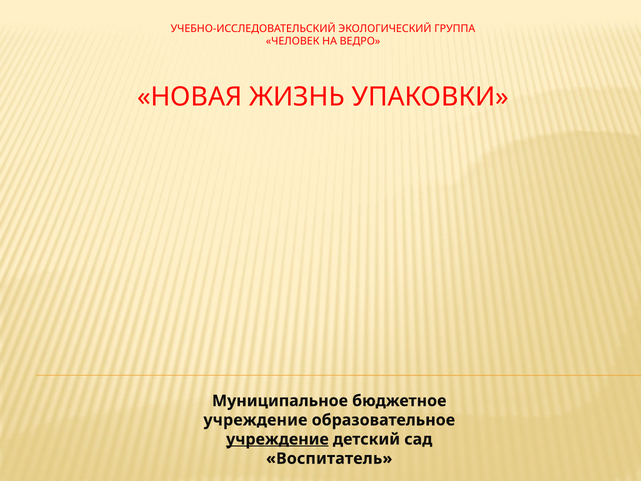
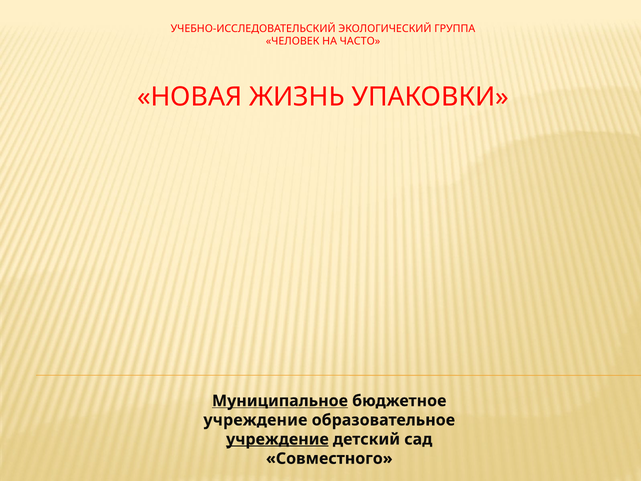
ВЕДРО: ВЕДРО -> ЧАСТО
Муниципальное underline: none -> present
Воспитатель: Воспитатель -> Совместного
